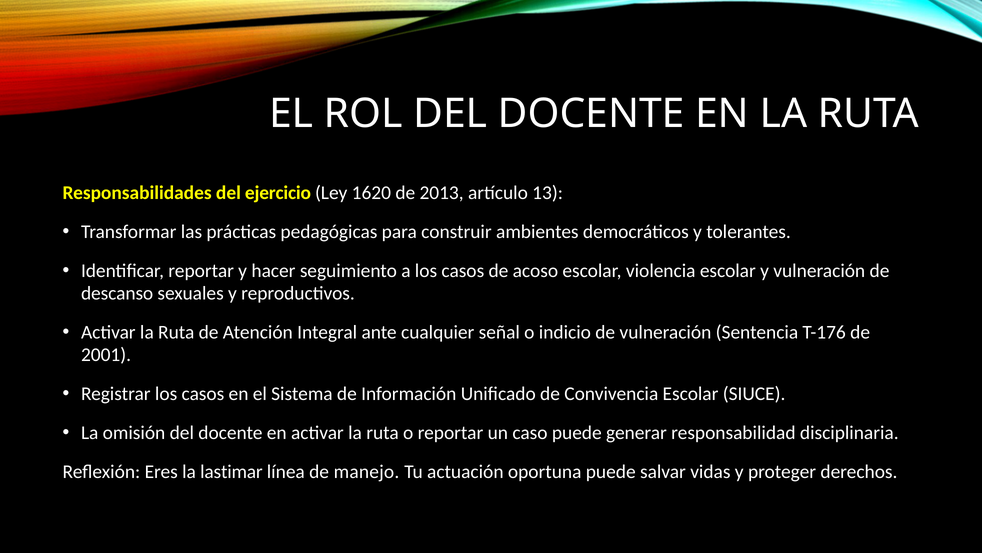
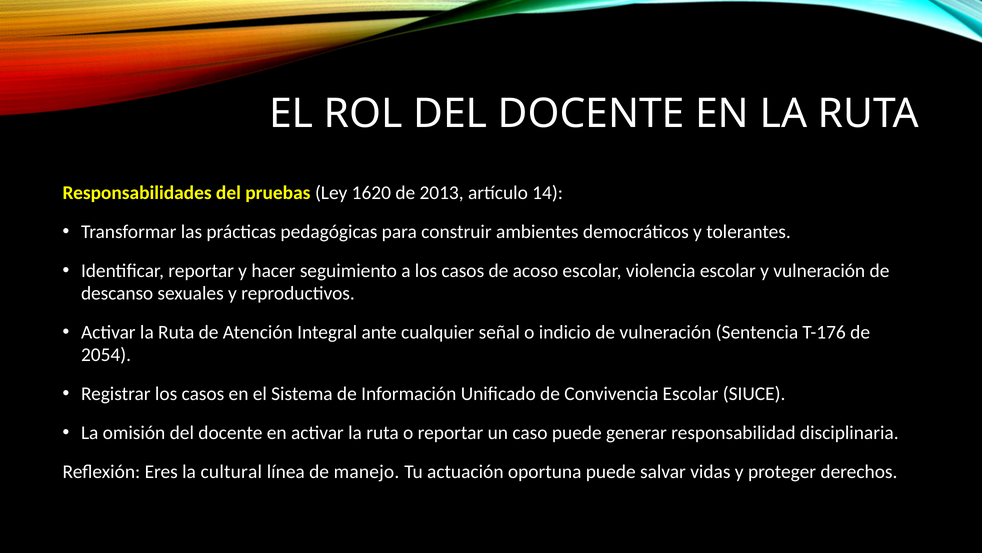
ejercicio: ejercicio -> pruebas
13: 13 -> 14
2001: 2001 -> 2054
lastimar: lastimar -> cultural
